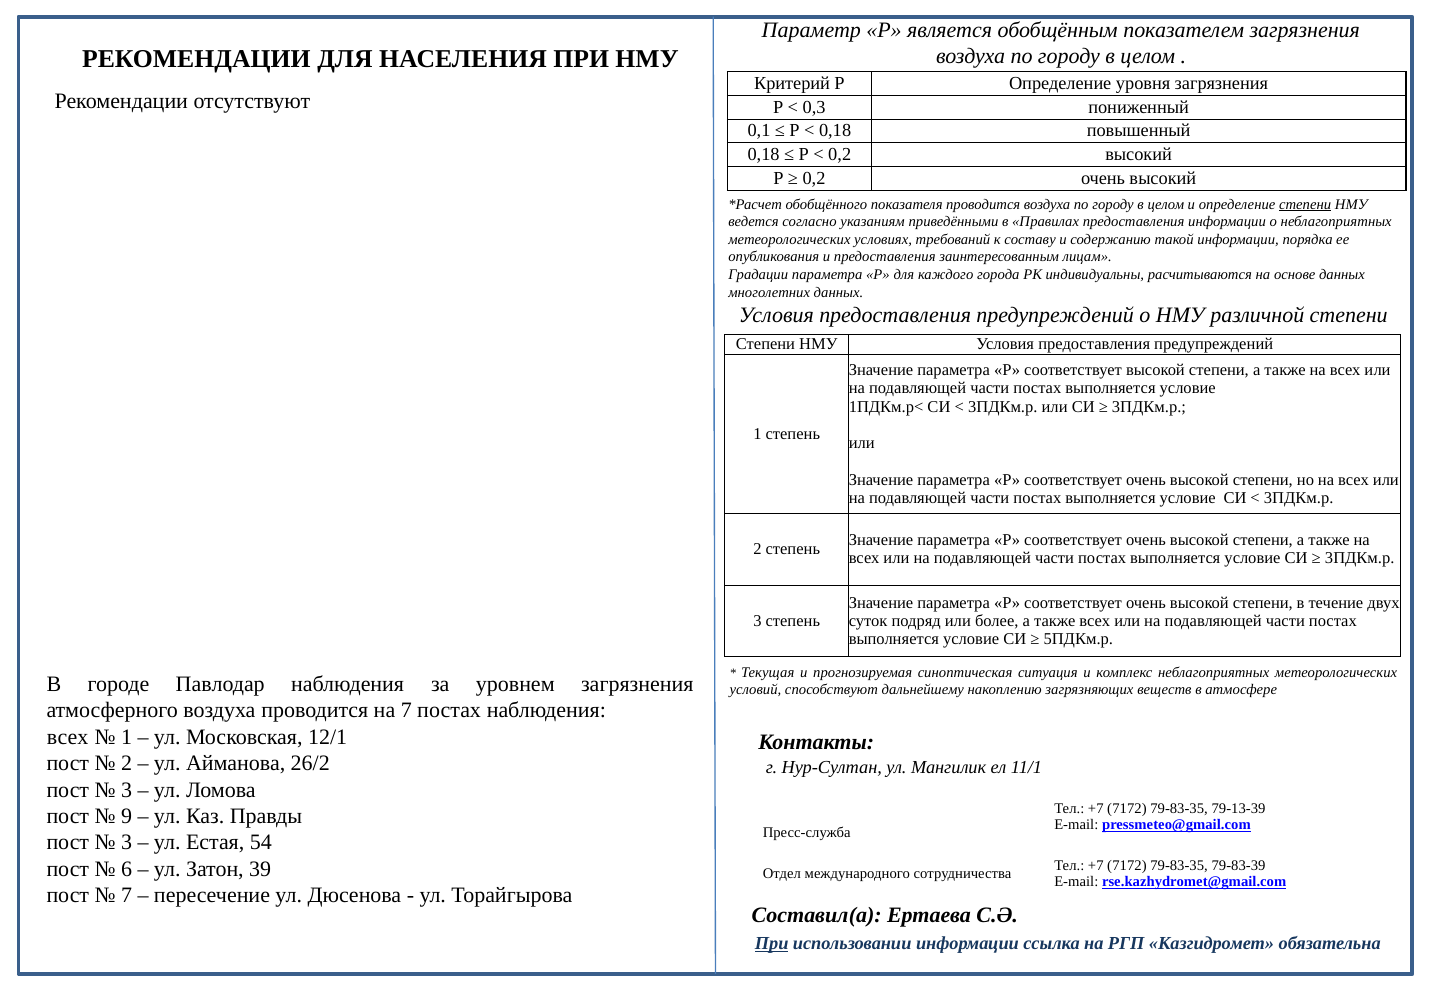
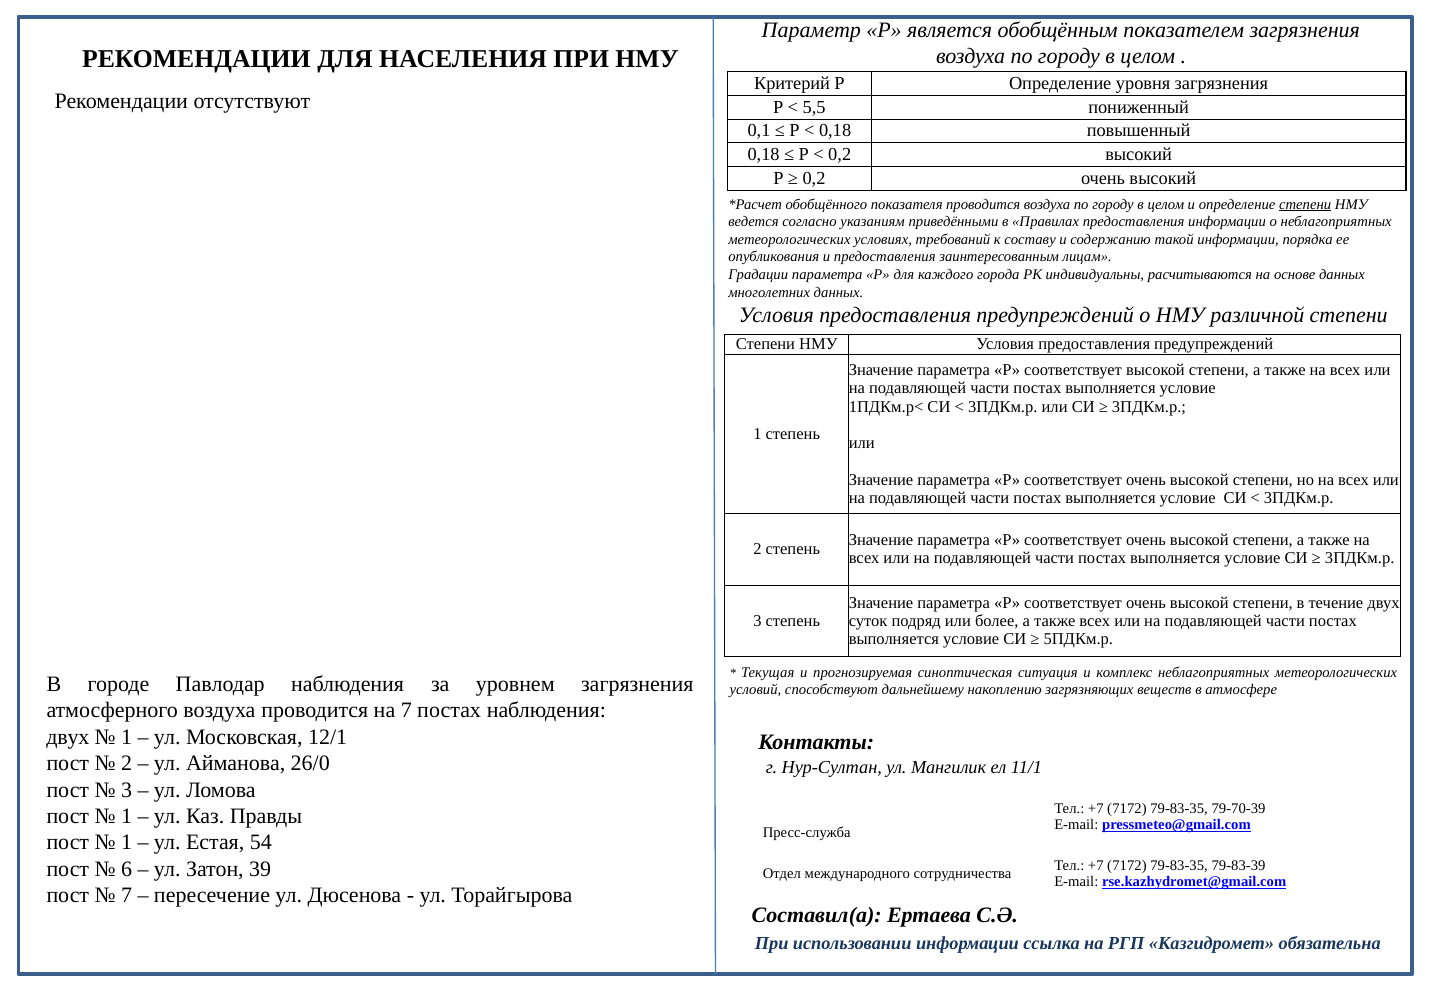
0,3: 0,3 -> 5,5
всех at (68, 737): всех -> двух
26/2: 26/2 -> 26/0
79-13-39: 79-13-39 -> 79-70-39
9 at (127, 816): 9 -> 1
3 at (127, 842): 3 -> 1
При at (772, 943) underline: present -> none
